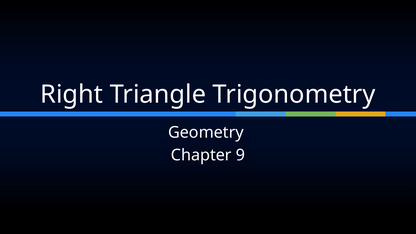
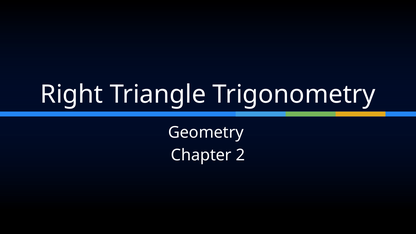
9: 9 -> 2
